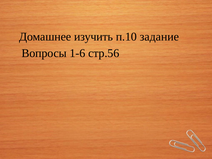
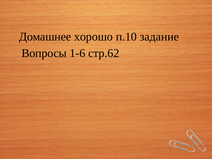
изучить: изучить -> хорошо
стр.56: стр.56 -> стр.62
